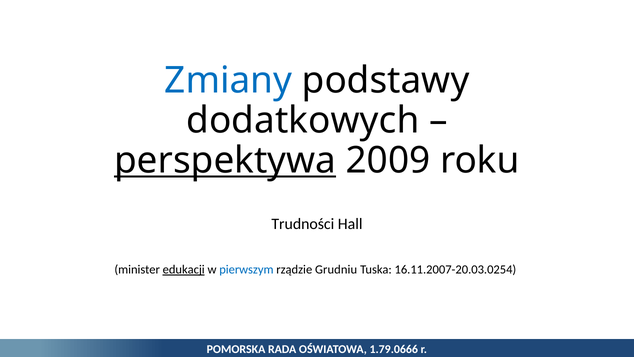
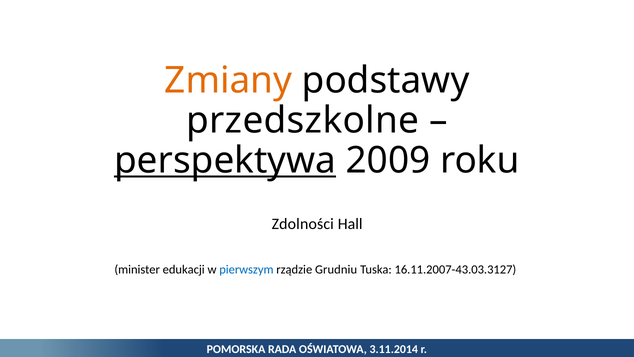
Zmiany colour: blue -> orange
dodatkowych: dodatkowych -> przedszkolne
Trudności: Trudności -> Zdolności
edukacji underline: present -> none
16.11.2007-20.03.0254: 16.11.2007-20.03.0254 -> 16.11.2007-43.03.3127
1.79.0666: 1.79.0666 -> 3.11.2014
